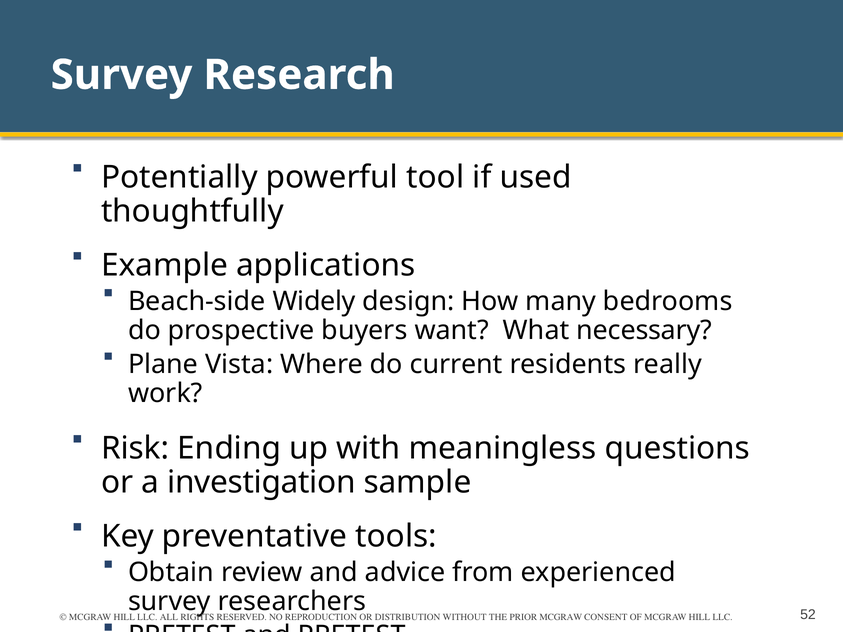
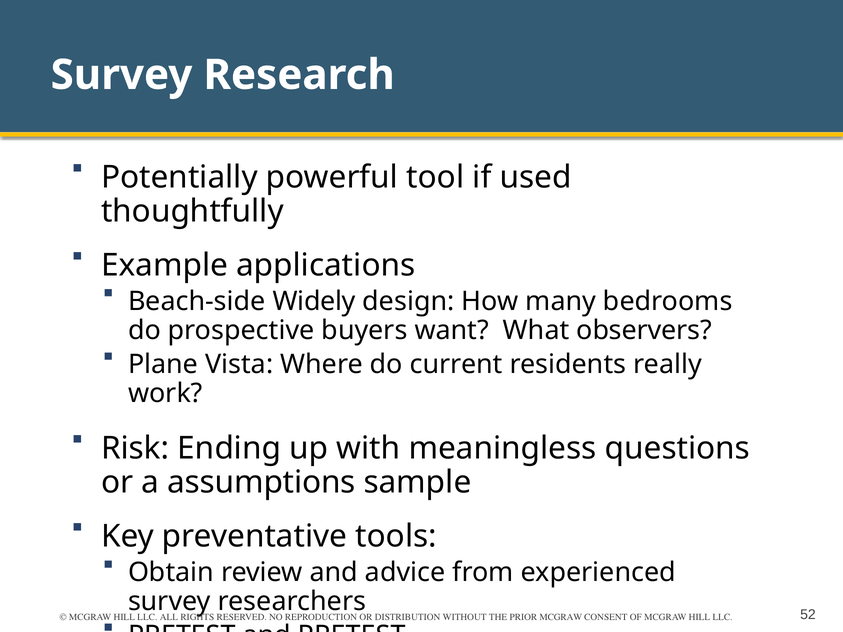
necessary: necessary -> observers
investigation: investigation -> assumptions
